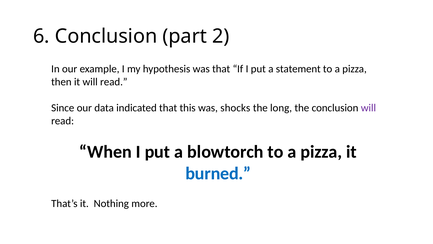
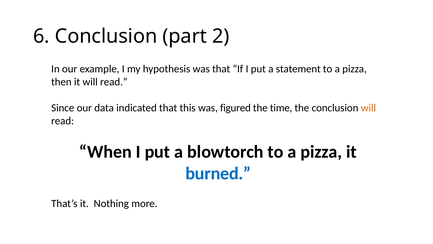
shocks: shocks -> figured
long: long -> time
will at (368, 108) colour: purple -> orange
